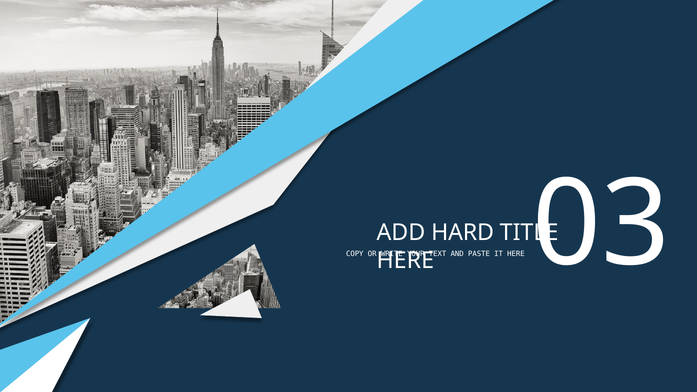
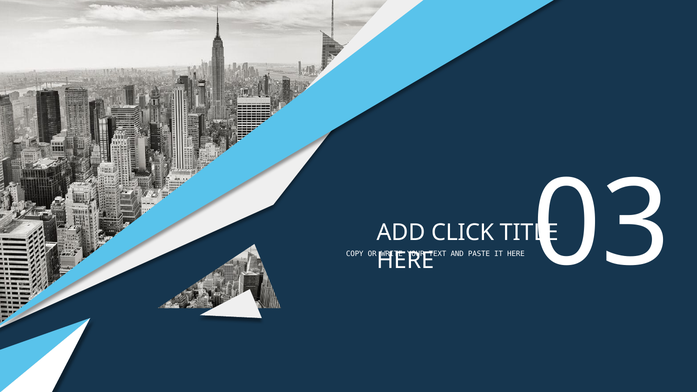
HARD: HARD -> CLICK
